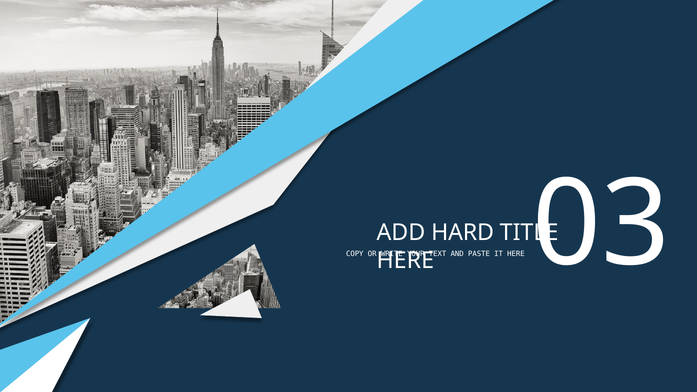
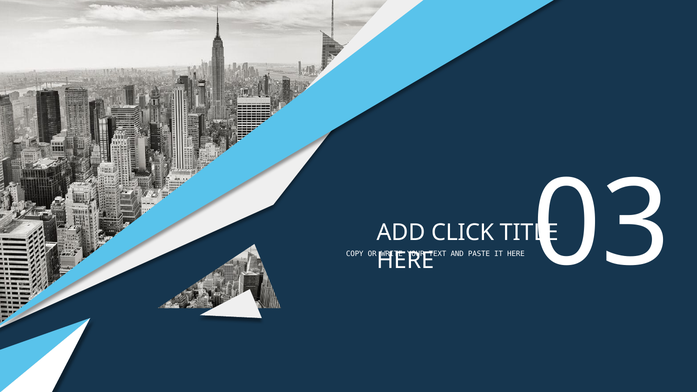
HARD: HARD -> CLICK
